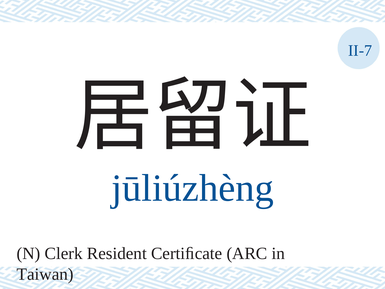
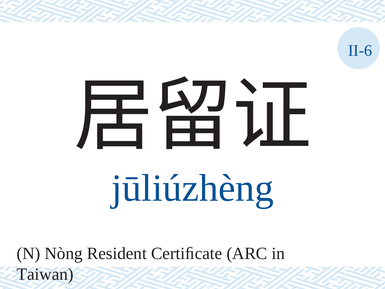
II-7: II-7 -> II-6
Clerk: Clerk -> Nòng
